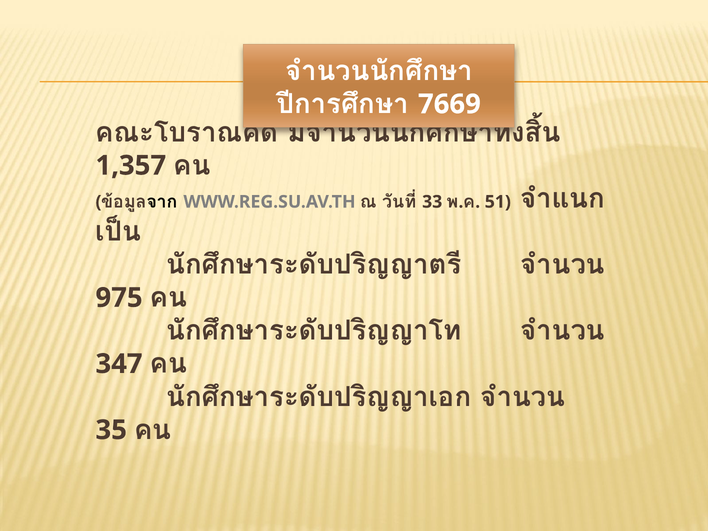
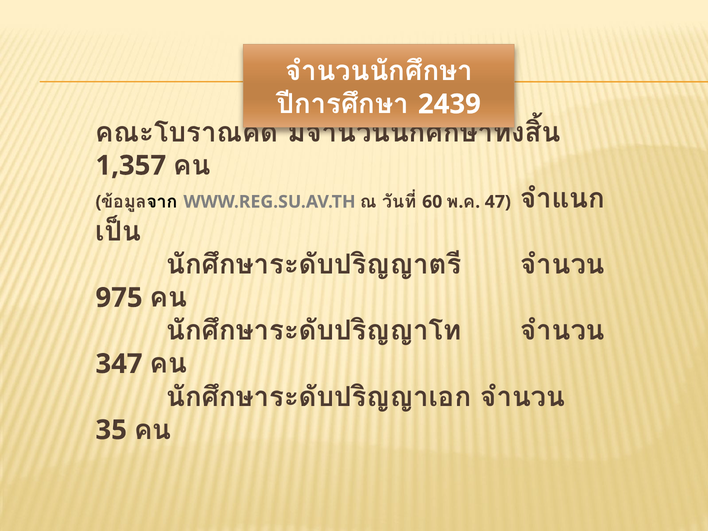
7669: 7669 -> 2439
33: 33 -> 60
51: 51 -> 47
